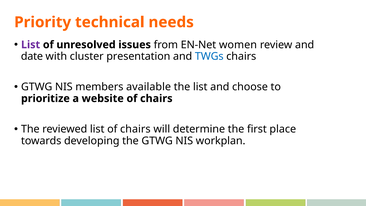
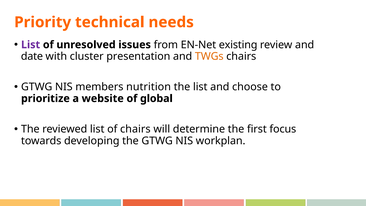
women: women -> existing
TWGs colour: blue -> orange
available: available -> nutrition
chairs at (156, 98): chairs -> global
place: place -> focus
